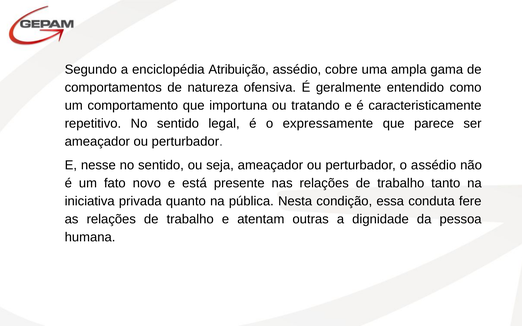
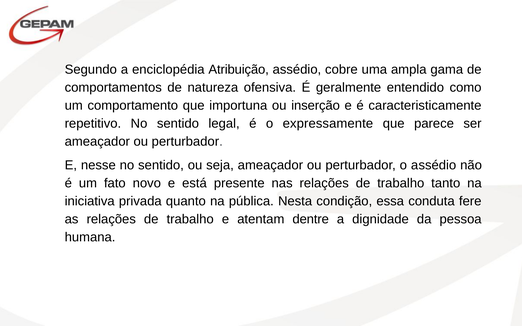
tratando: tratando -> inserção
outras: outras -> dentre
